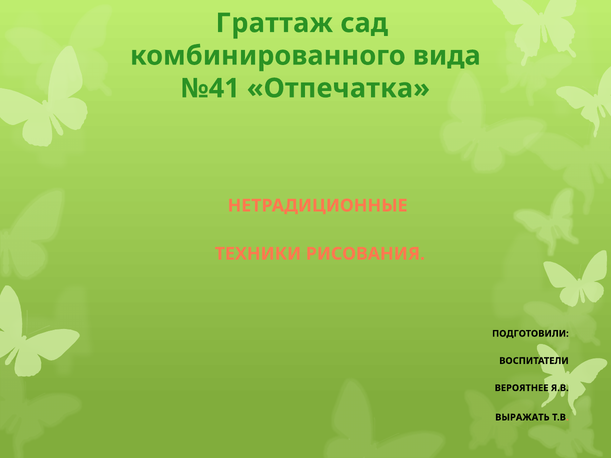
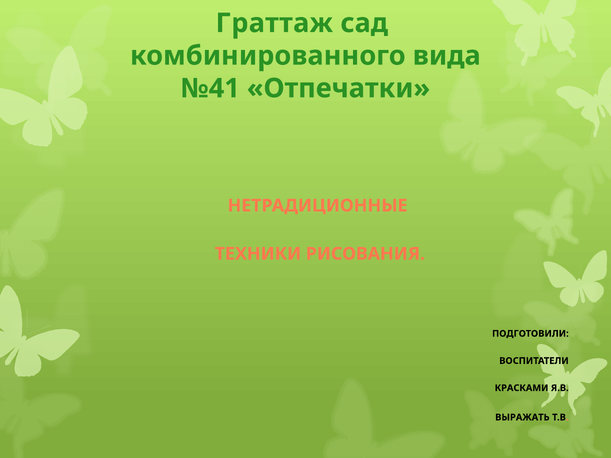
Отпечатка: Отпечатка -> Отпечатки
ВЕРОЯТНЕЕ: ВЕРОЯТНЕЕ -> КРАСКАМИ
